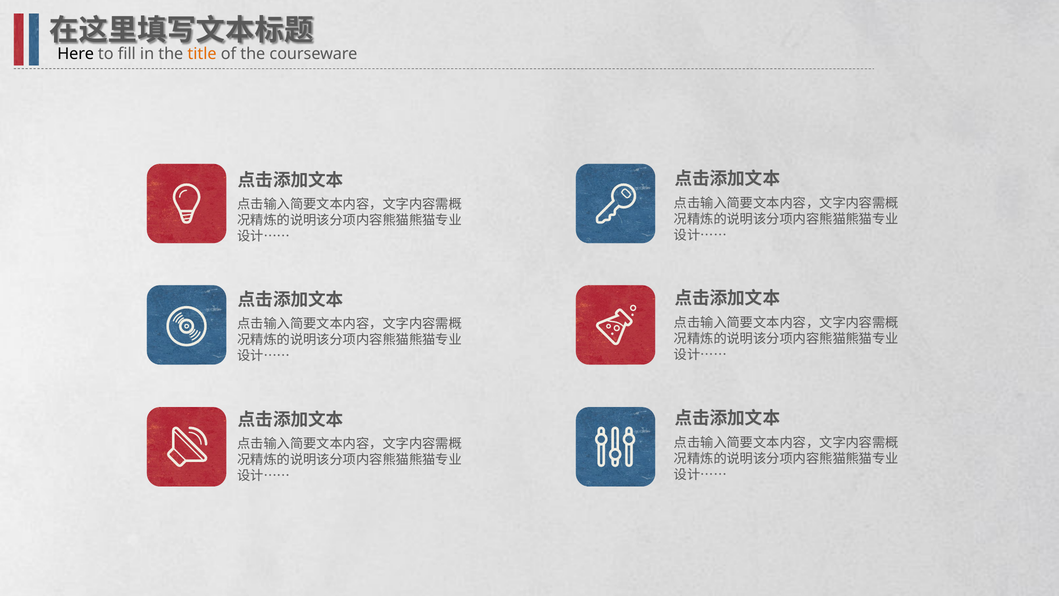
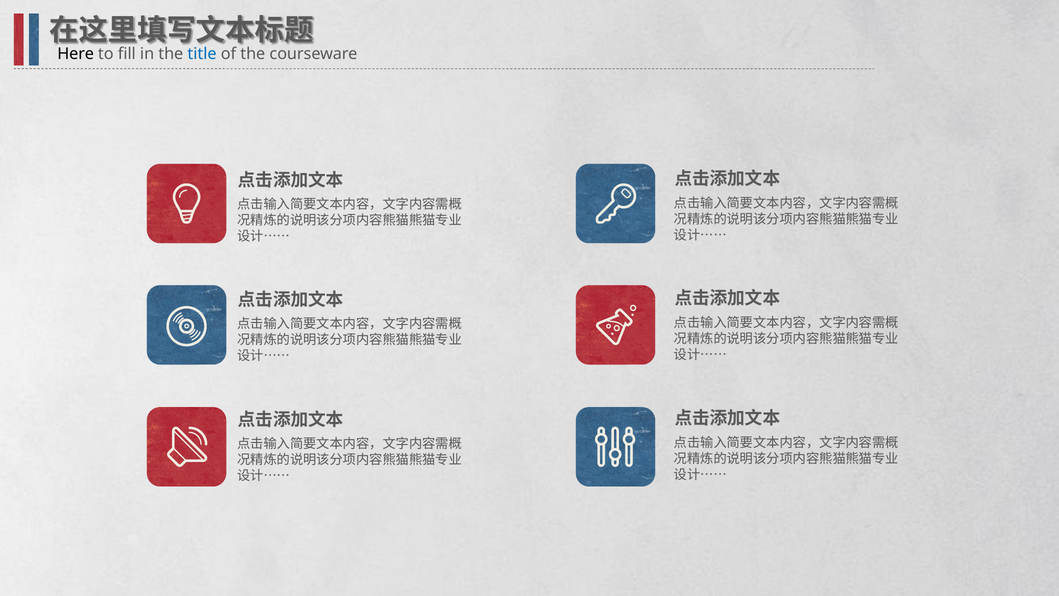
title colour: orange -> blue
